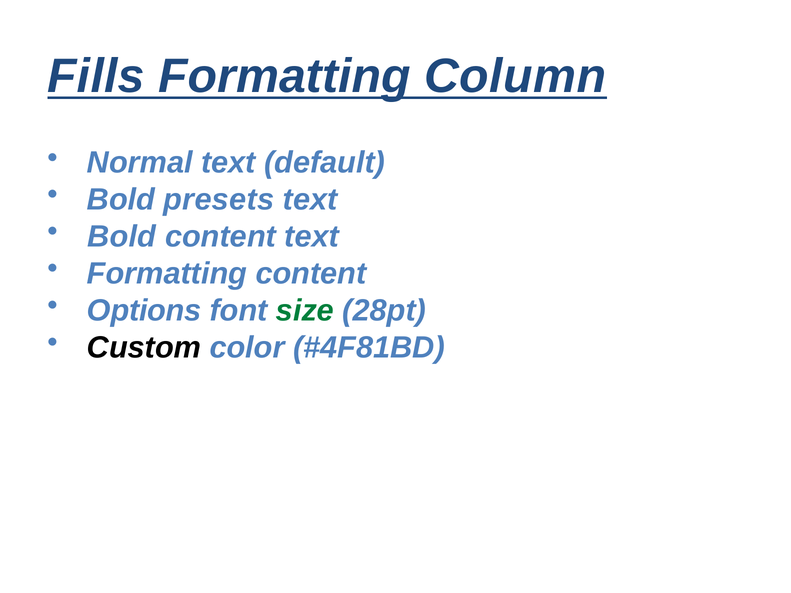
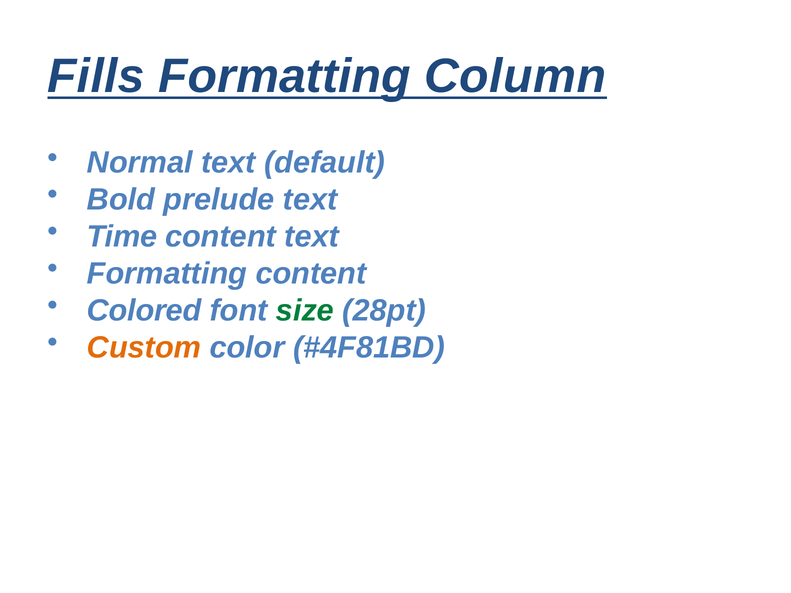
presets: presets -> prelude
Bold at (122, 237): Bold -> Time
Options: Options -> Colored
Custom colour: black -> orange
